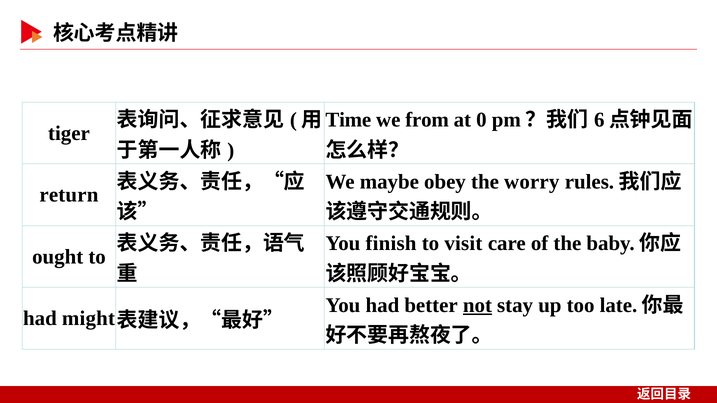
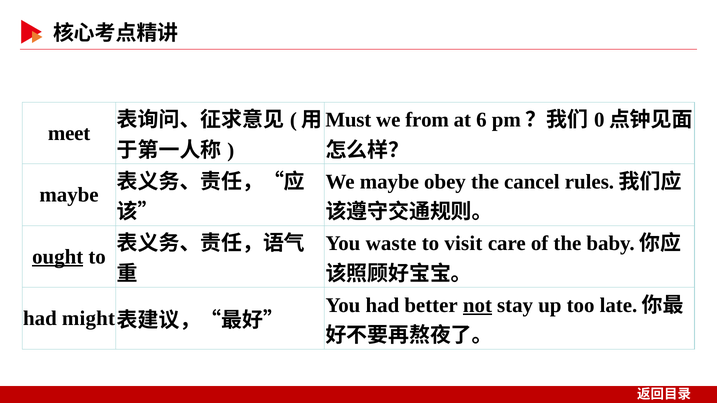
Time: Time -> Must
0: 0 -> 6
6: 6 -> 0
tiger: tiger -> meet
worry: worry -> cancel
return at (69, 195): return -> maybe
finish: finish -> waste
ought underline: none -> present
